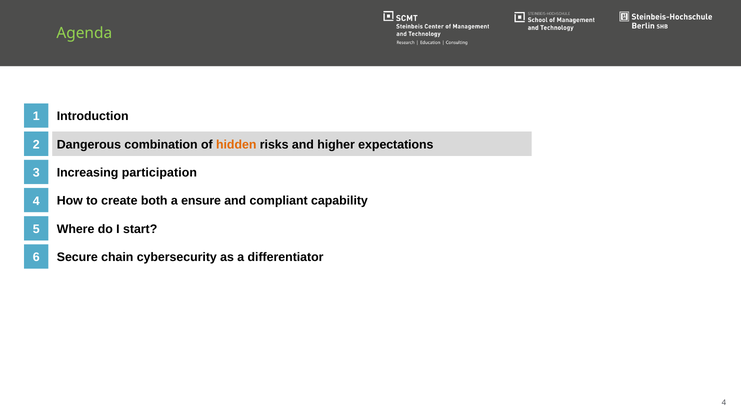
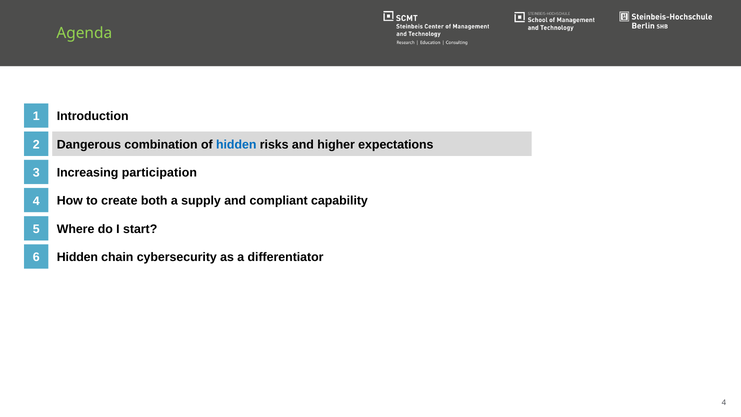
hidden at (236, 144) colour: orange -> blue
ensure: ensure -> supply
Secure at (77, 257): Secure -> Hidden
